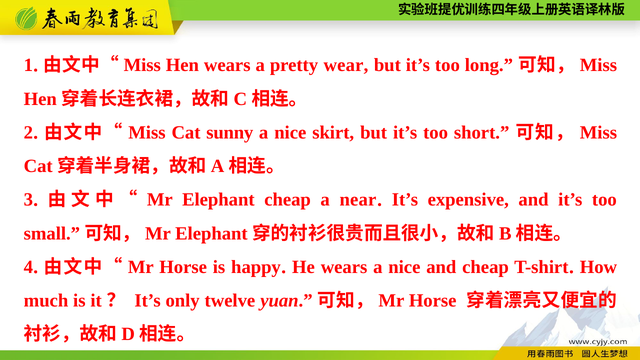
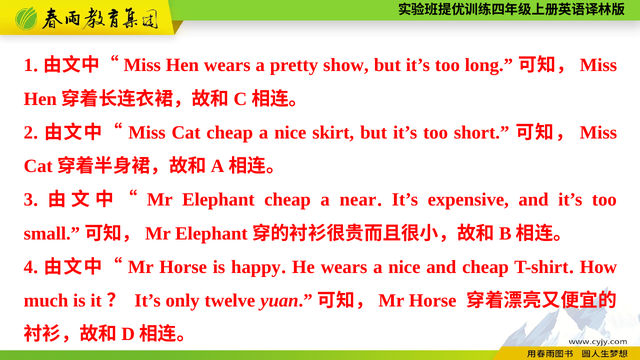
wear: wear -> show
Cat sunny: sunny -> cheap
